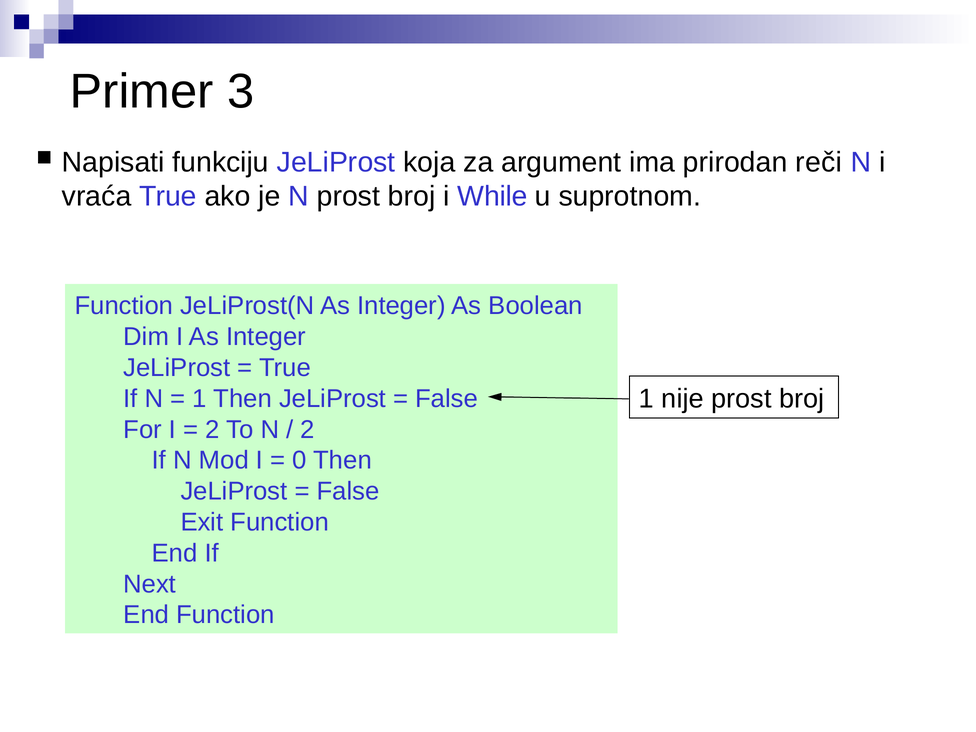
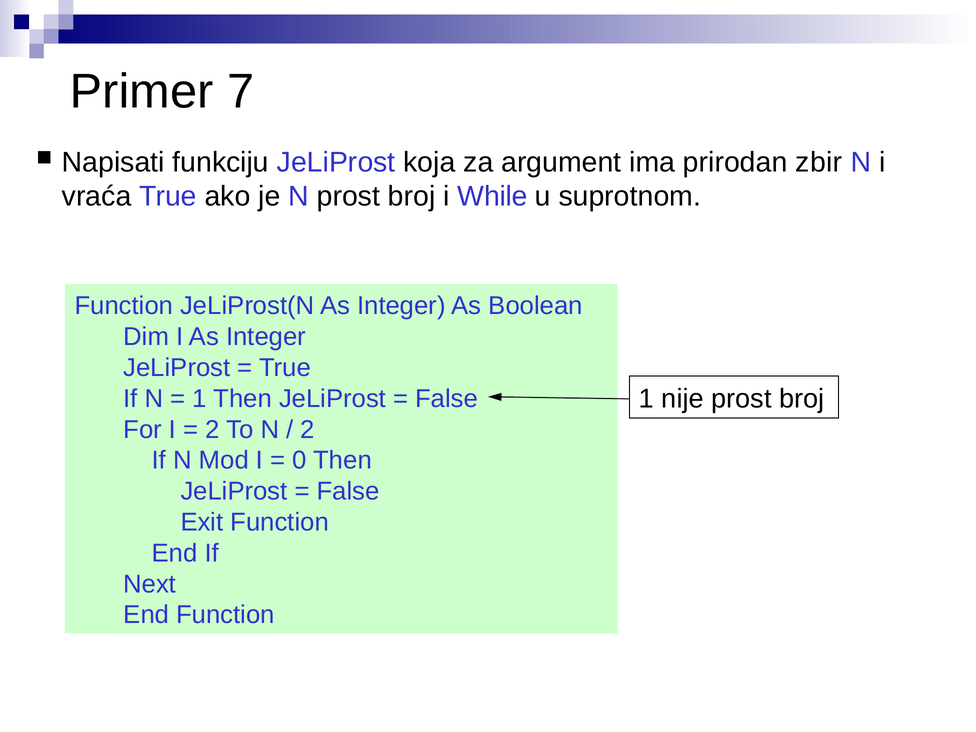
3: 3 -> 7
reči: reči -> zbir
